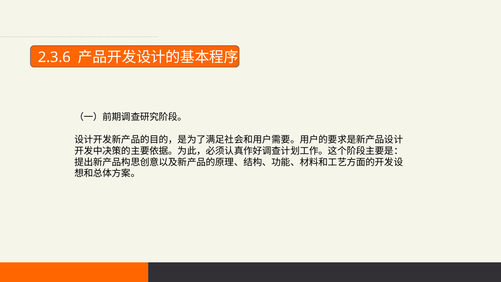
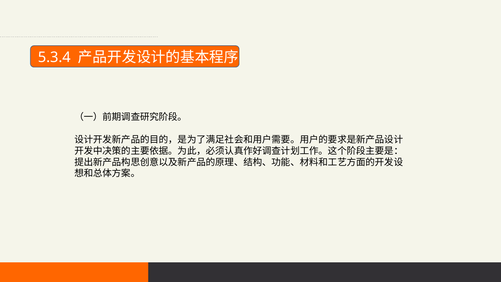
2.3.6: 2.3.6 -> 5.3.4
